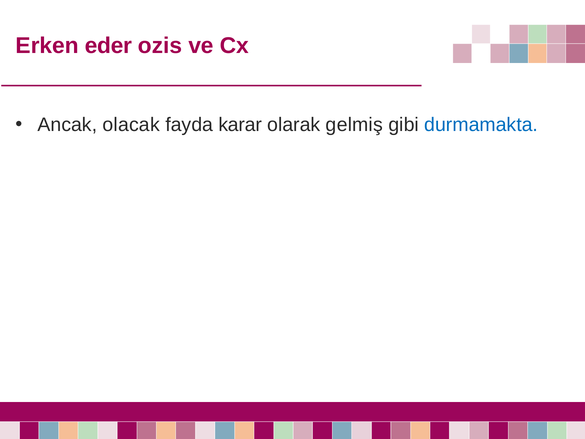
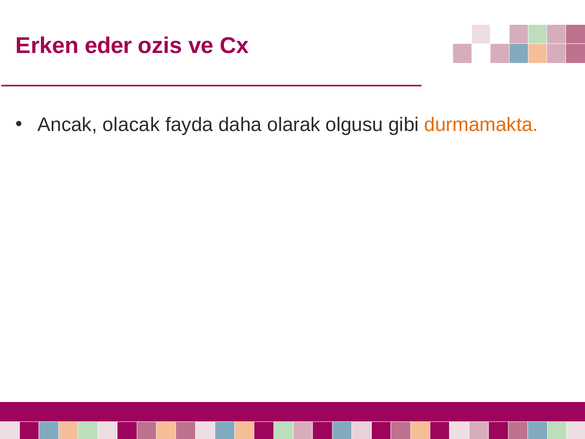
karar: karar -> daha
gelmiş: gelmiş -> olgusu
durmamakta colour: blue -> orange
